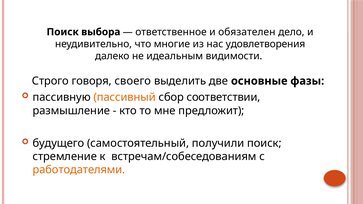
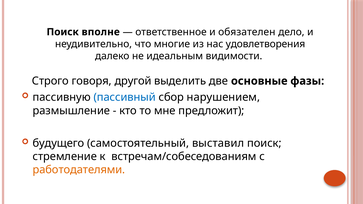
выбора: выбора -> вполне
своего: своего -> другой
пассивный colour: orange -> blue
соответствии: соответствии -> нарушением
получили: получили -> выставил
